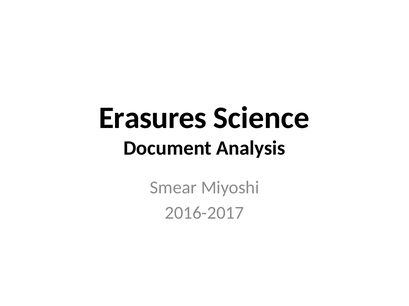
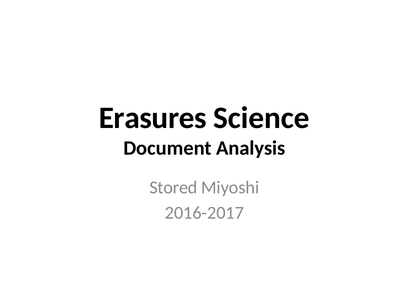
Smear: Smear -> Stored
